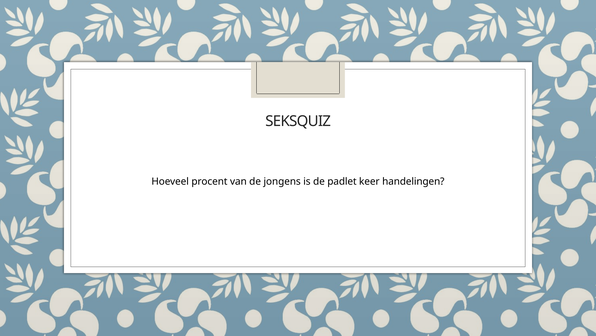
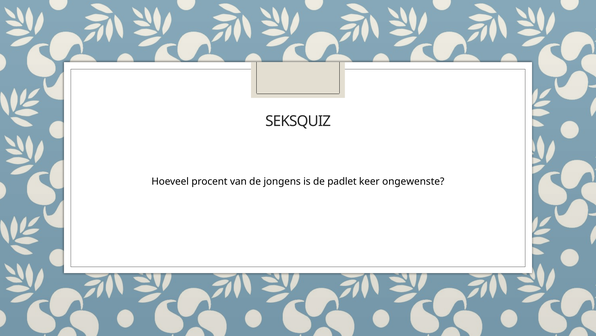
handelingen: handelingen -> ongewenste
